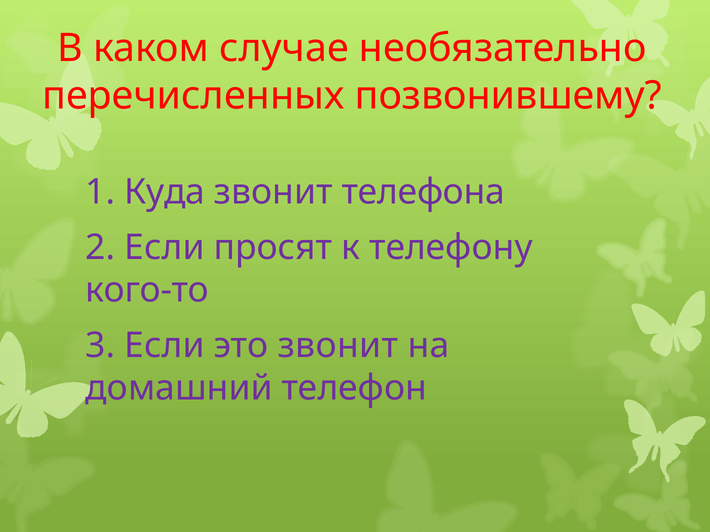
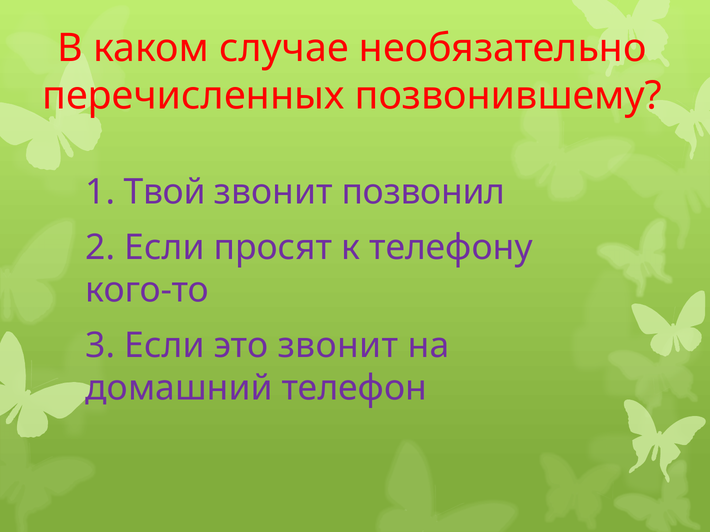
Куда: Куда -> Твой
телефона: телефона -> позвонил
